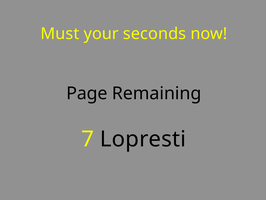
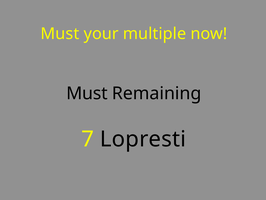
seconds: seconds -> multiple
Page at (87, 93): Page -> Must
